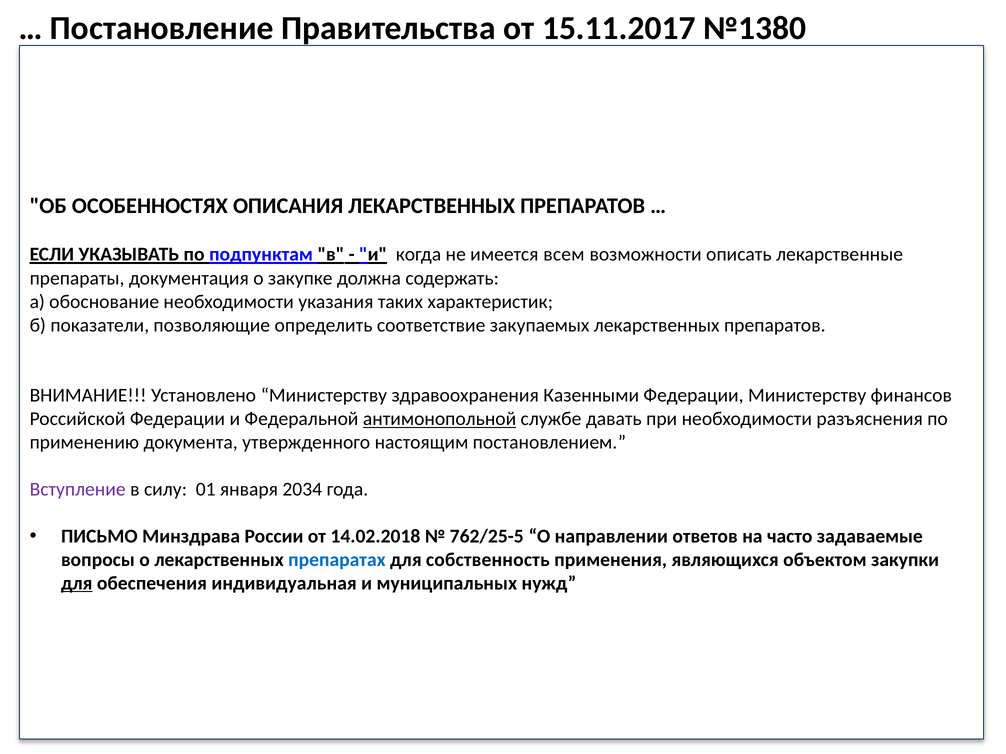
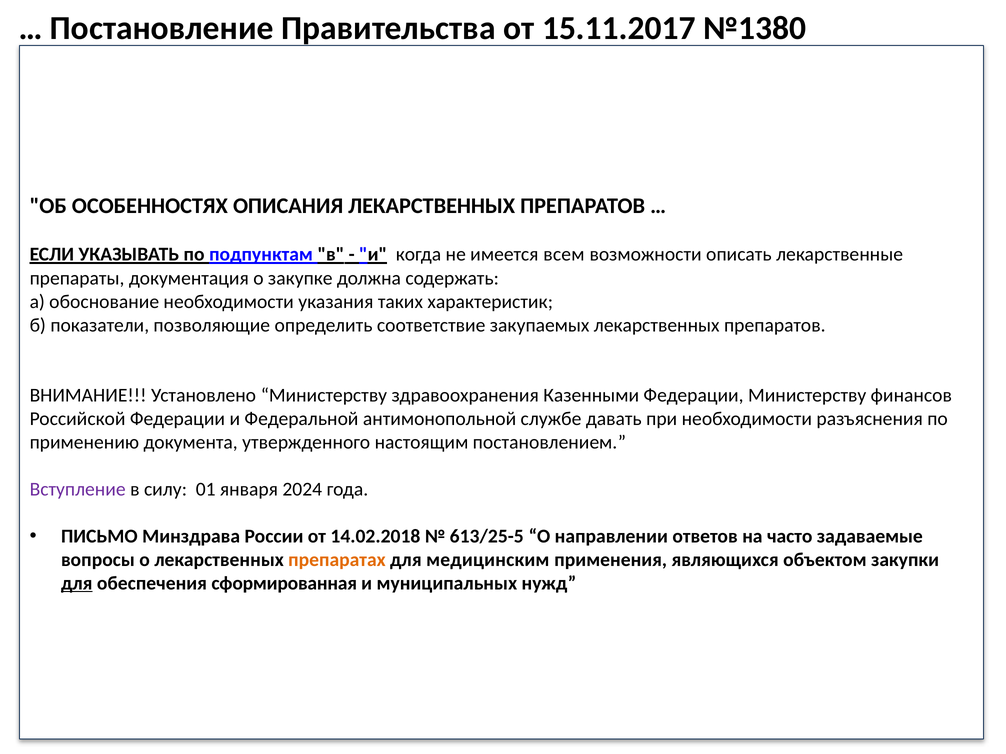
антимонопольной underline: present -> none
2034: 2034 -> 2024
762/25-5: 762/25-5 -> 613/25-5
препаратах colour: blue -> orange
собственность: собственность -> медицинским
индивидуальная: индивидуальная -> сформированная
